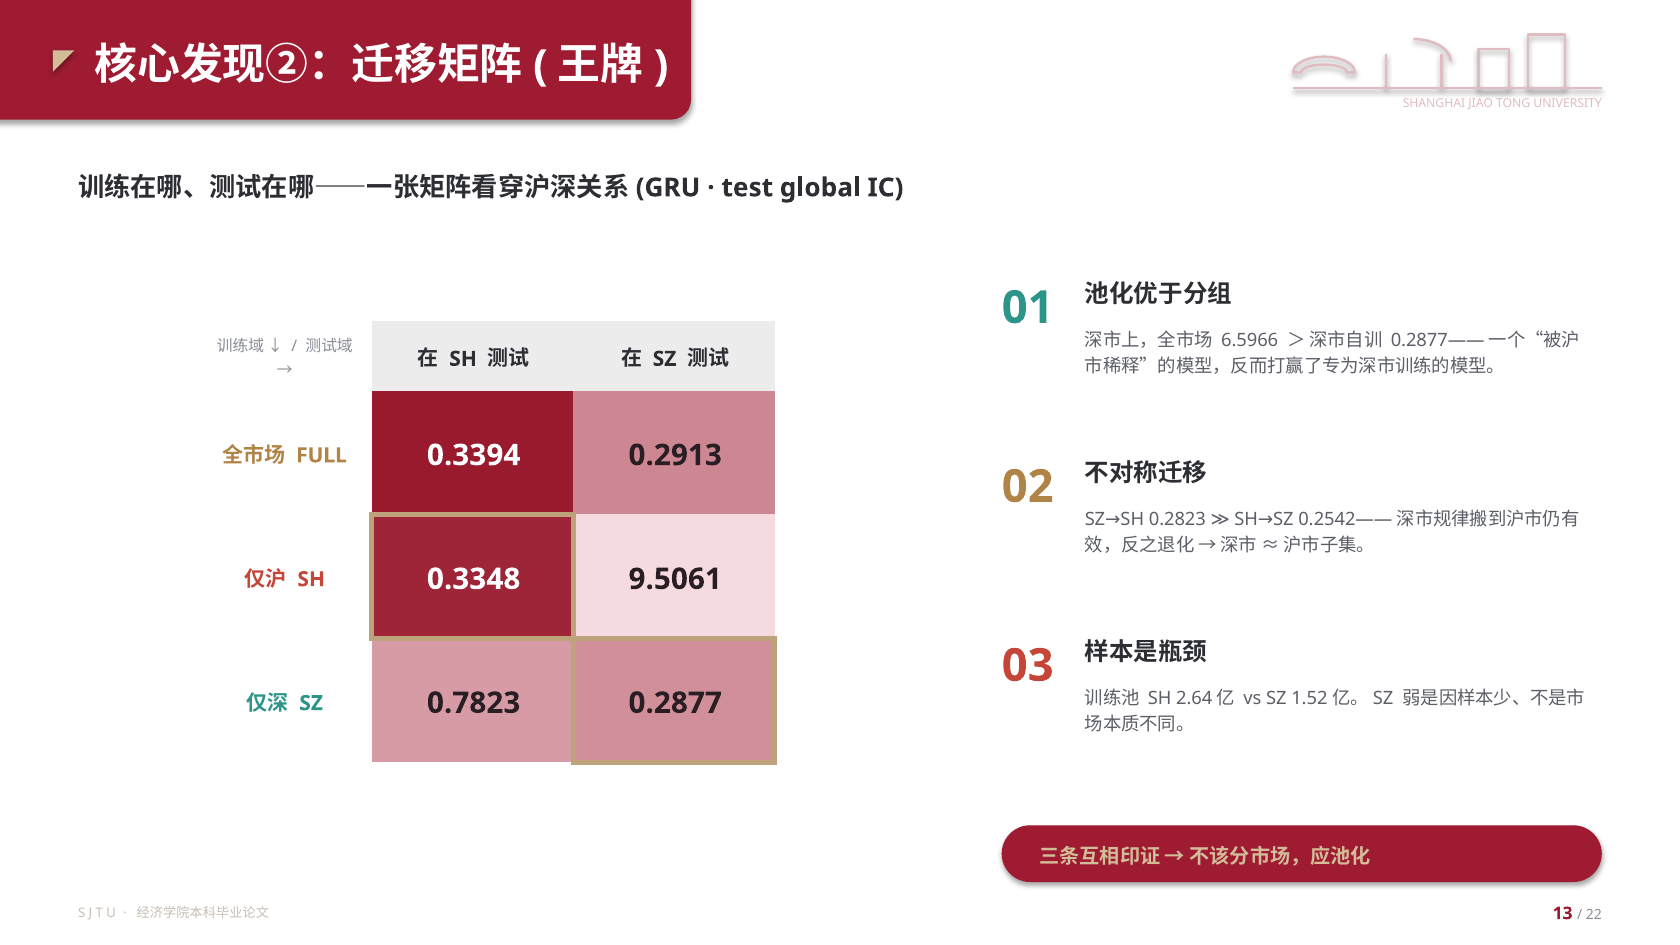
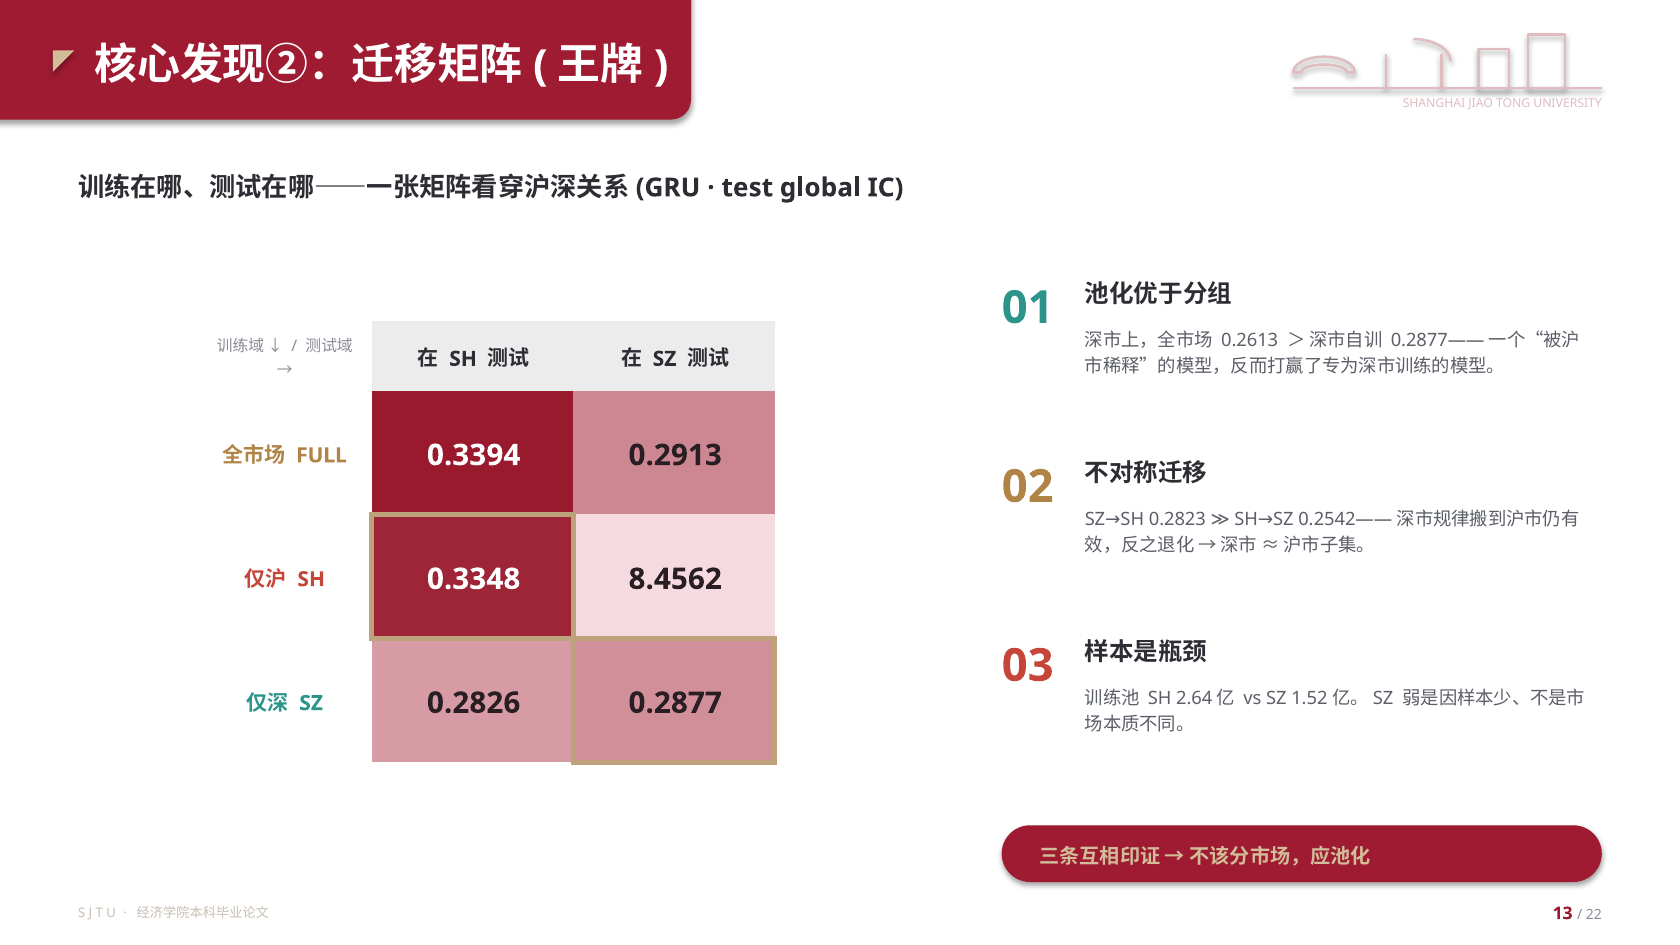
6.5966: 6.5966 -> 0.2613
9.5061: 9.5061 -> 8.4562
0.7823: 0.7823 -> 0.2826
